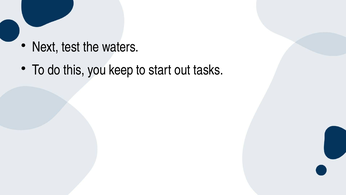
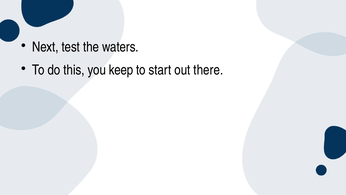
tasks: tasks -> there
